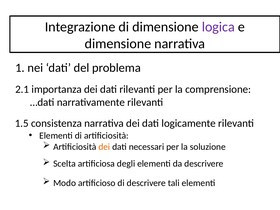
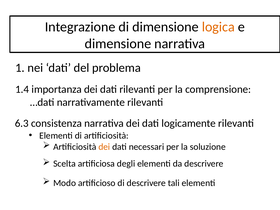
logica colour: purple -> orange
2.1: 2.1 -> 1.4
1.5: 1.5 -> 6.3
